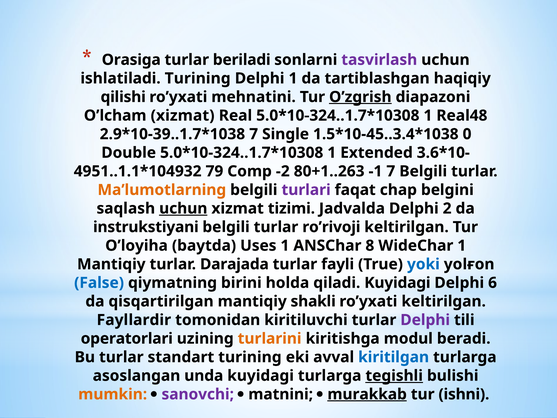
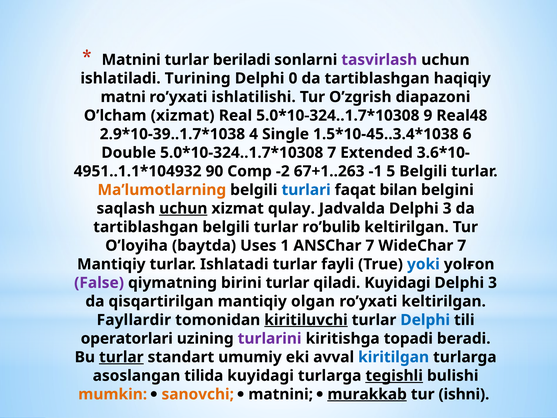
Orasiga at (131, 60): Orasiga -> Matnini
Delphi 1: 1 -> 0
qilishi: qilishi -> matni
mehnatini: mehnatini -> ishlatilishi
O’zgrish underline: present -> none
1 at (428, 115): 1 -> 9
7 at (254, 134): 7 -> 4
0: 0 -> 6
1 at (332, 153): 1 -> 7
79: 79 -> 90
80+1..263: 80+1..263 -> 67+1..263
-1 7: 7 -> 5
turlari colour: purple -> blue
chap: chap -> bilan
tizimi: tizimi -> qulay
Jadvalda Delphi 2: 2 -> 3
instrukstiyani at (146, 227): instrukstiyani -> tartiblashgan
ro’rivoji: ro’rivoji -> ro’bulib
ANSChar 8: 8 -> 7
WideChar 1: 1 -> 7
Darajada: Darajada -> Ishlatadi
False colour: blue -> purple
birini holda: holda -> turlar
6 at (493, 283): 6 -> 3
shakli: shakli -> olgan
kiritiluvchi underline: none -> present
Delphi at (425, 320) colour: purple -> blue
turlarini colour: orange -> purple
modul: modul -> topadi
turlar at (121, 357) underline: none -> present
standart turining: turining -> umumiy
unda: unda -> tilida
sanovchi colour: purple -> orange
